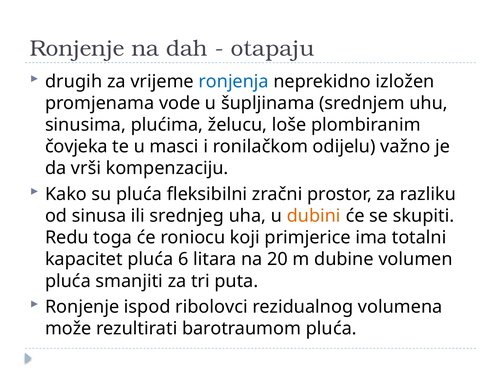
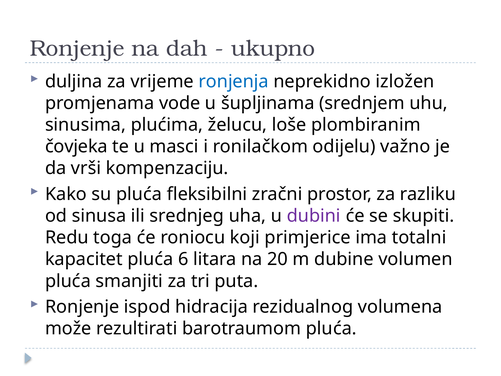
otapaju: otapaju -> ukupno
drugih: drugih -> duljina
dubini colour: orange -> purple
ribolovci: ribolovci -> hidracija
